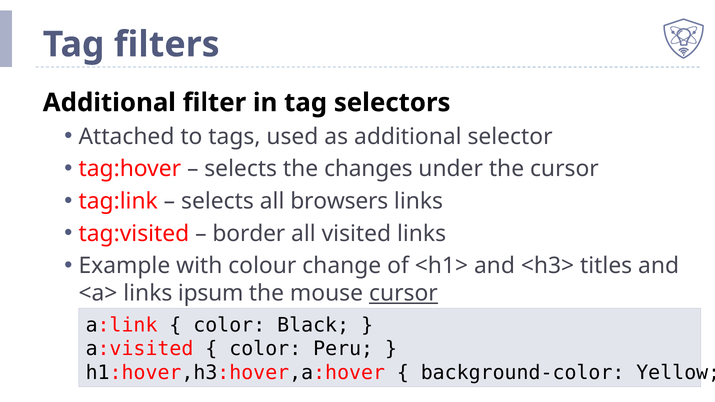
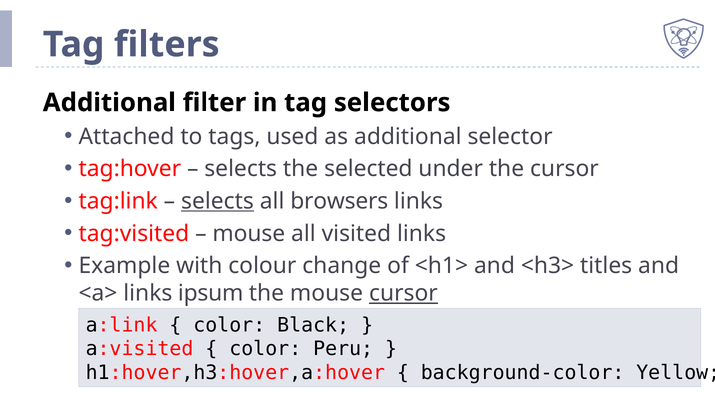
changes: changes -> selected
selects at (218, 201) underline: none -> present
border at (249, 234): border -> mouse
